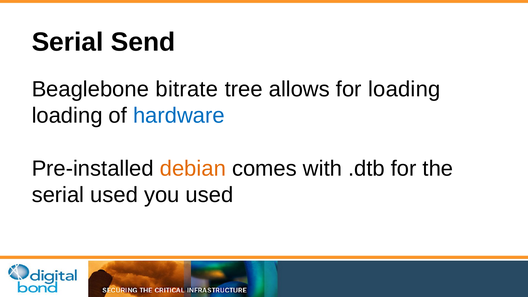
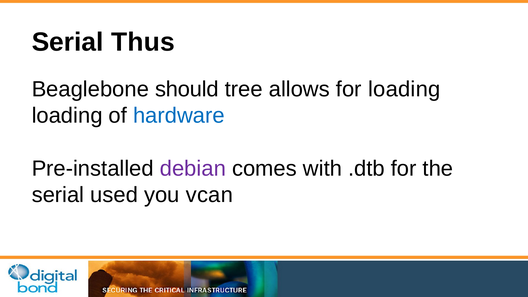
Send: Send -> Thus
bitrate: bitrate -> should
debian colour: orange -> purple
you used: used -> vcan
